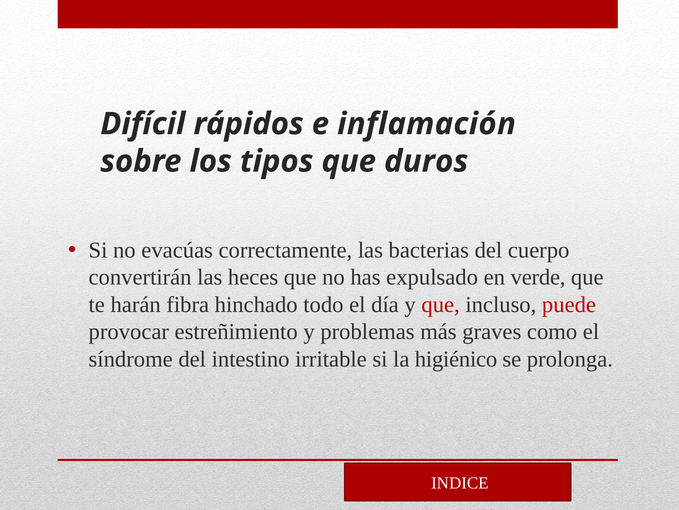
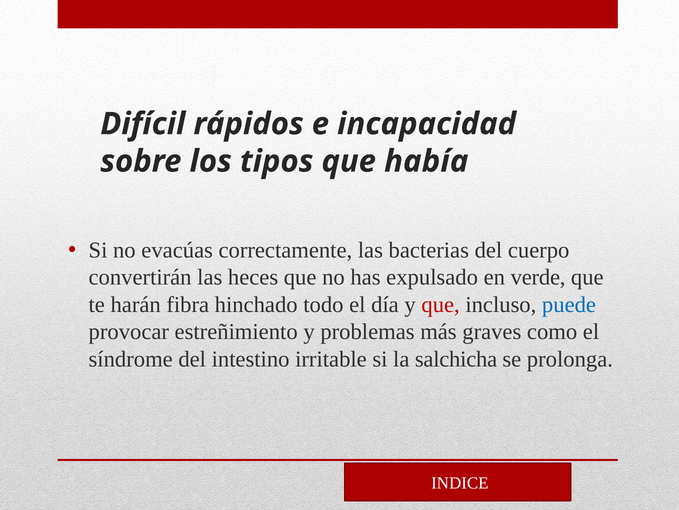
inflamación: inflamación -> incapacidad
duros: duros -> había
puede colour: red -> blue
higiénico: higiénico -> salchicha
